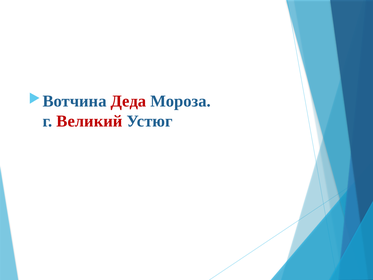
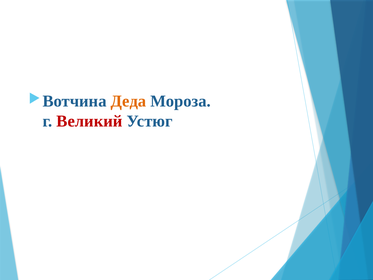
Деда colour: red -> orange
